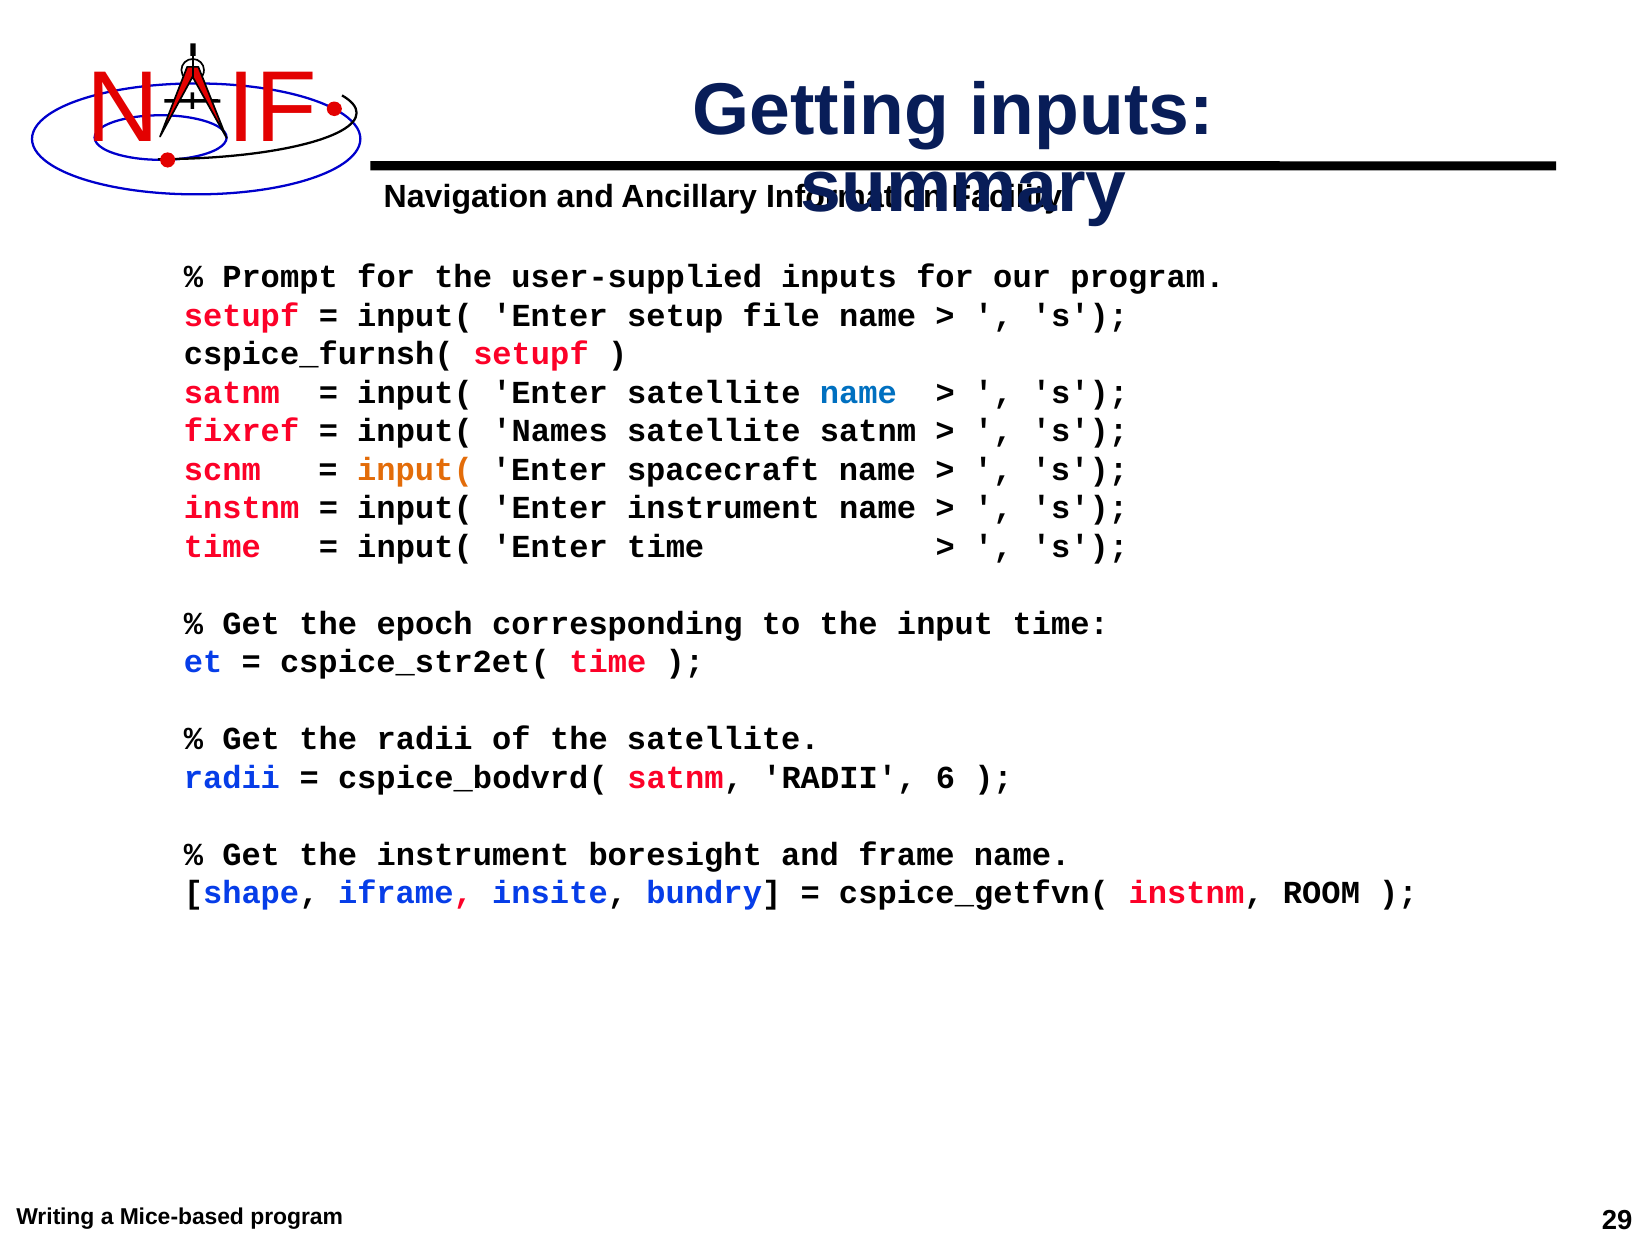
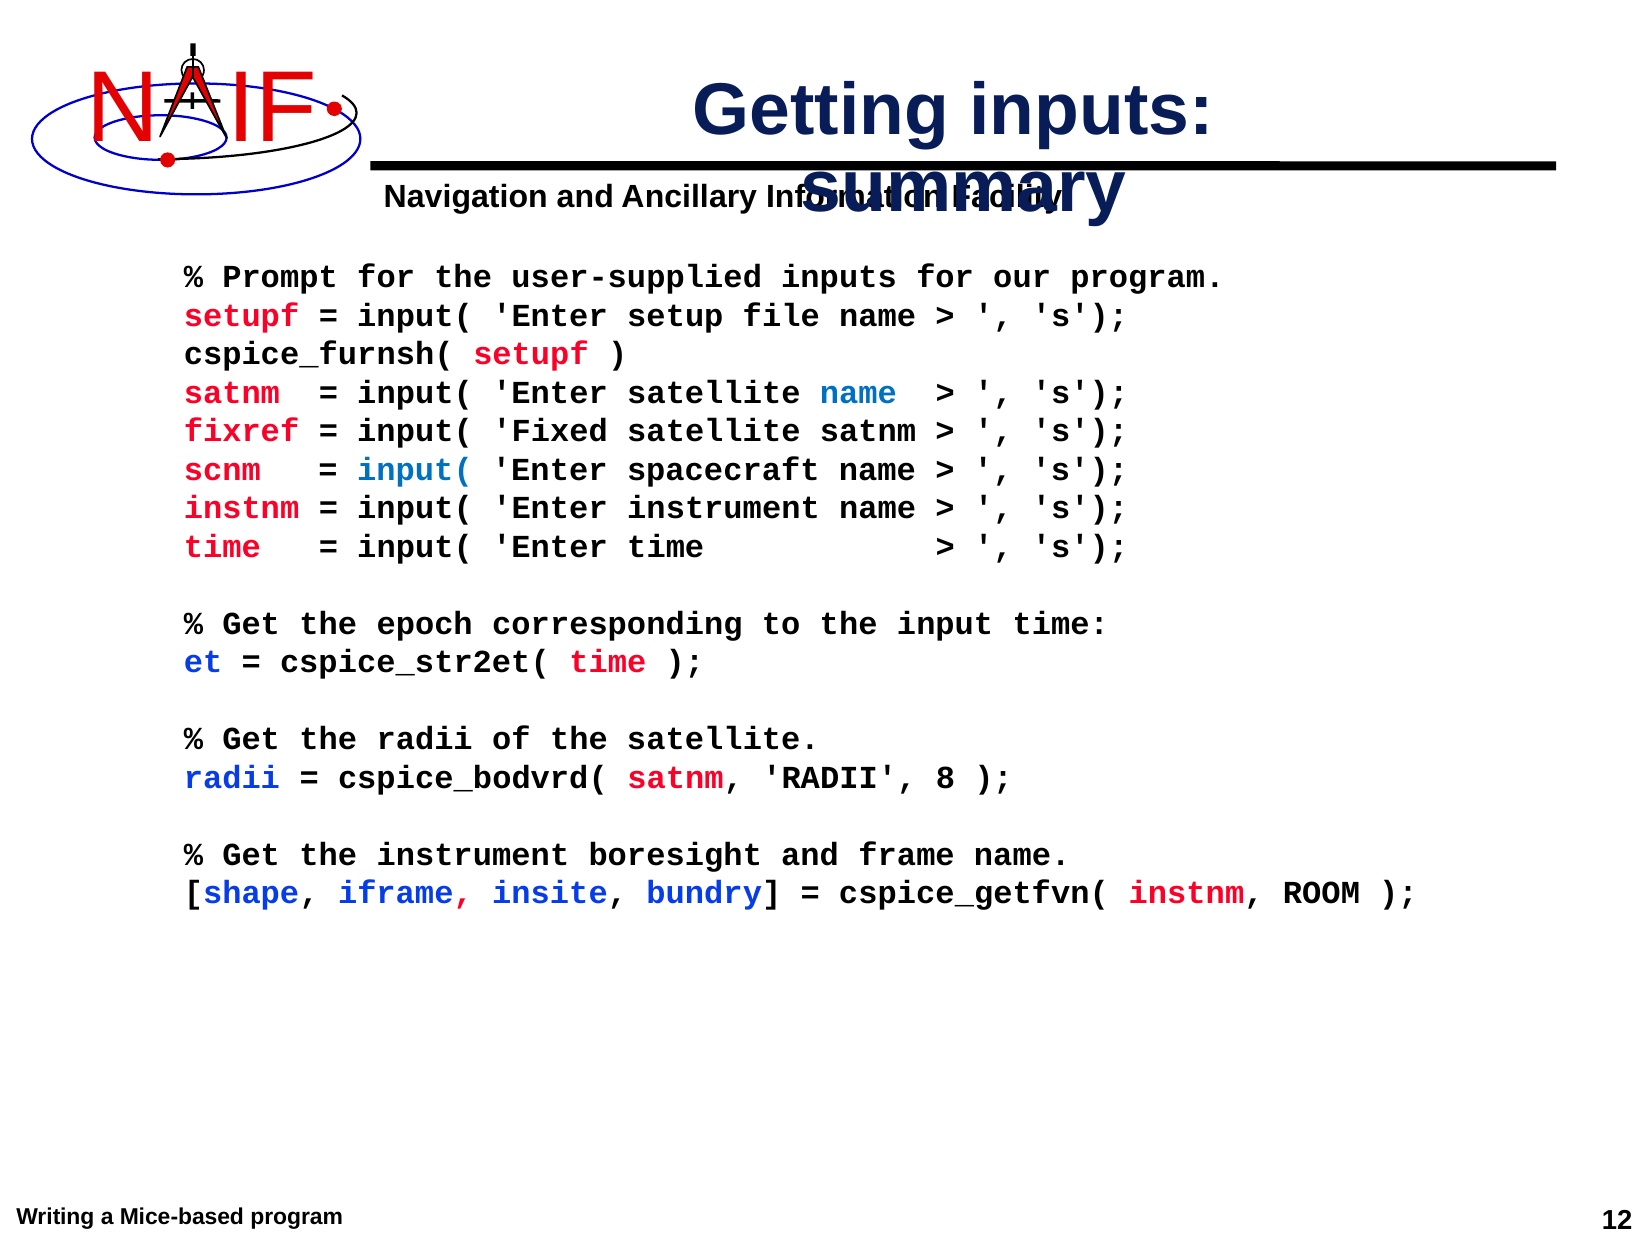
Names: Names -> Fixed
input( at (415, 469) colour: orange -> blue
6: 6 -> 8
29: 29 -> 12
